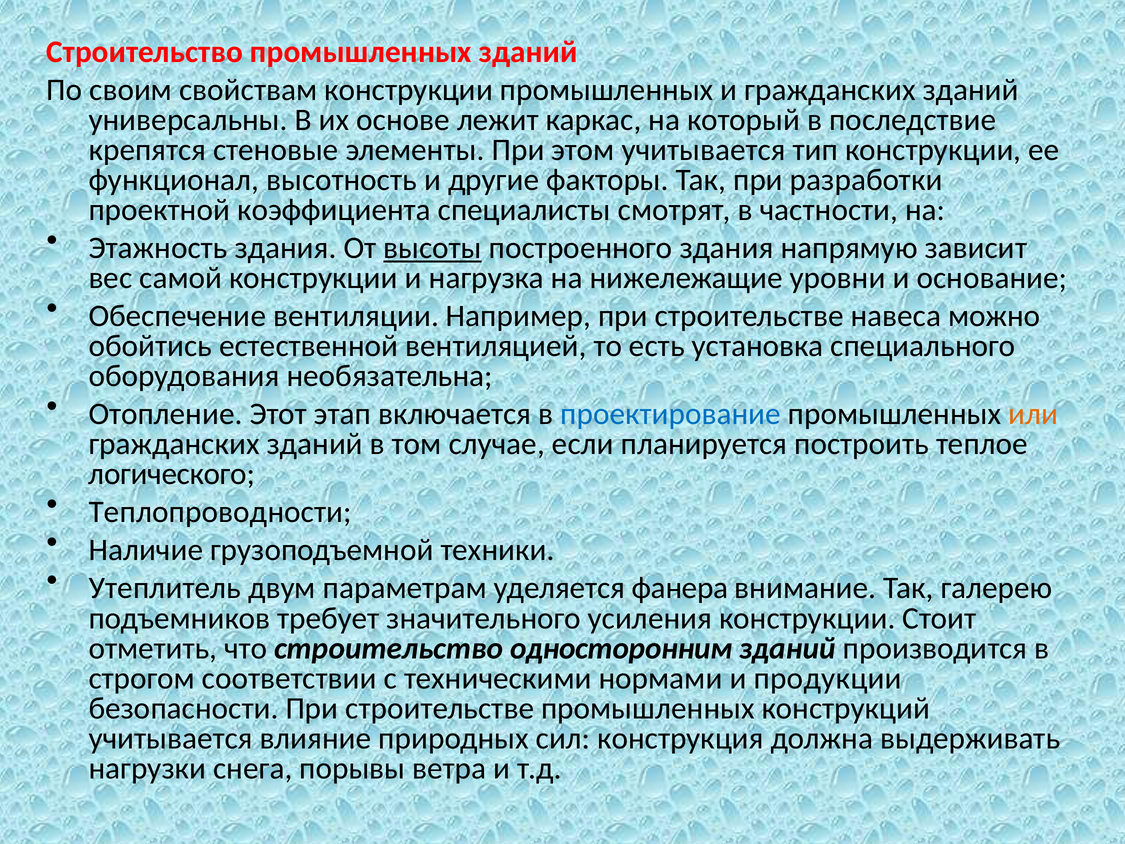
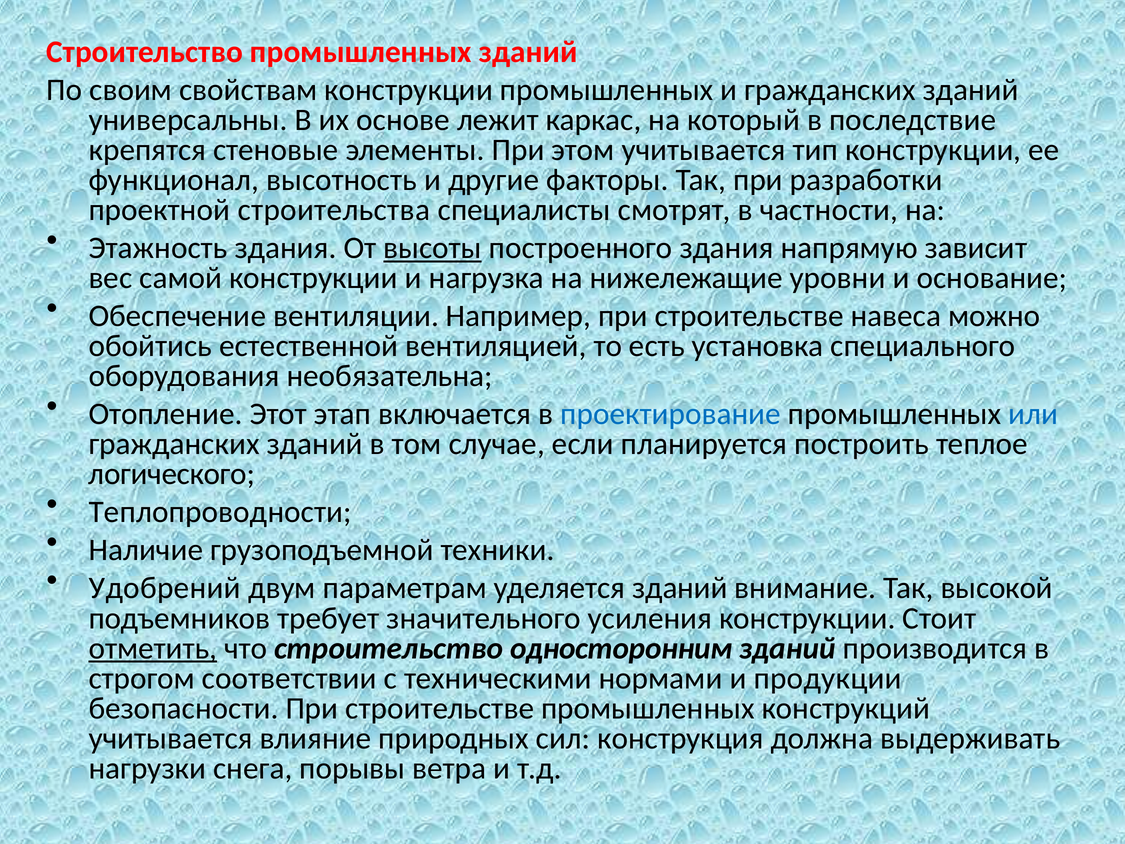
коэффициента: коэффициента -> строительства
или colour: orange -> blue
Утеплитель: Утеплитель -> Удобрений
уделяется фанера: фанера -> зданий
галерею: галерею -> высокой
отметить underline: none -> present
